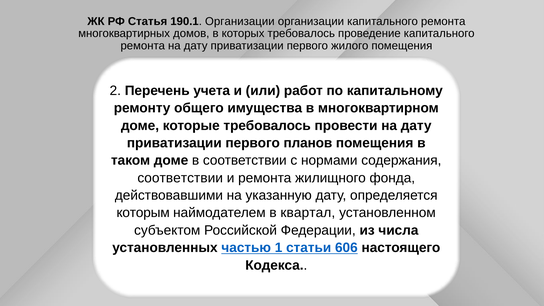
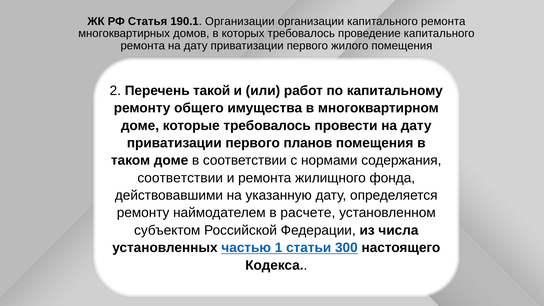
учета: учета -> такой
которым at (143, 213): которым -> ремонту
квартал: квартал -> расчете
606: 606 -> 300
